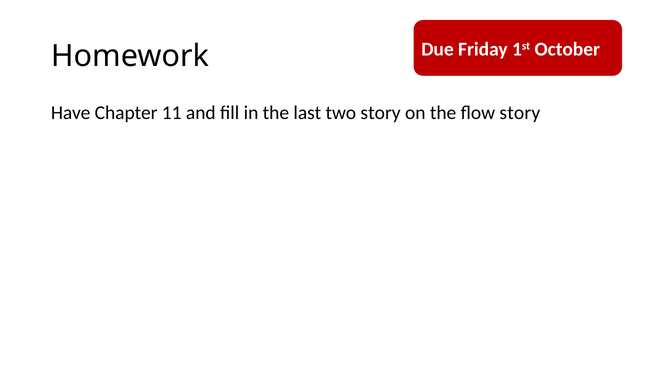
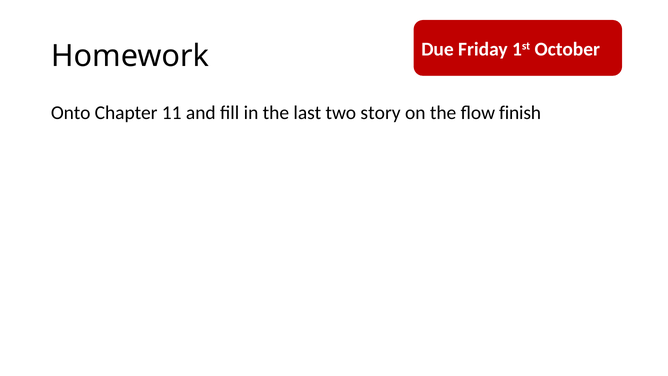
Have: Have -> Onto
flow story: story -> finish
